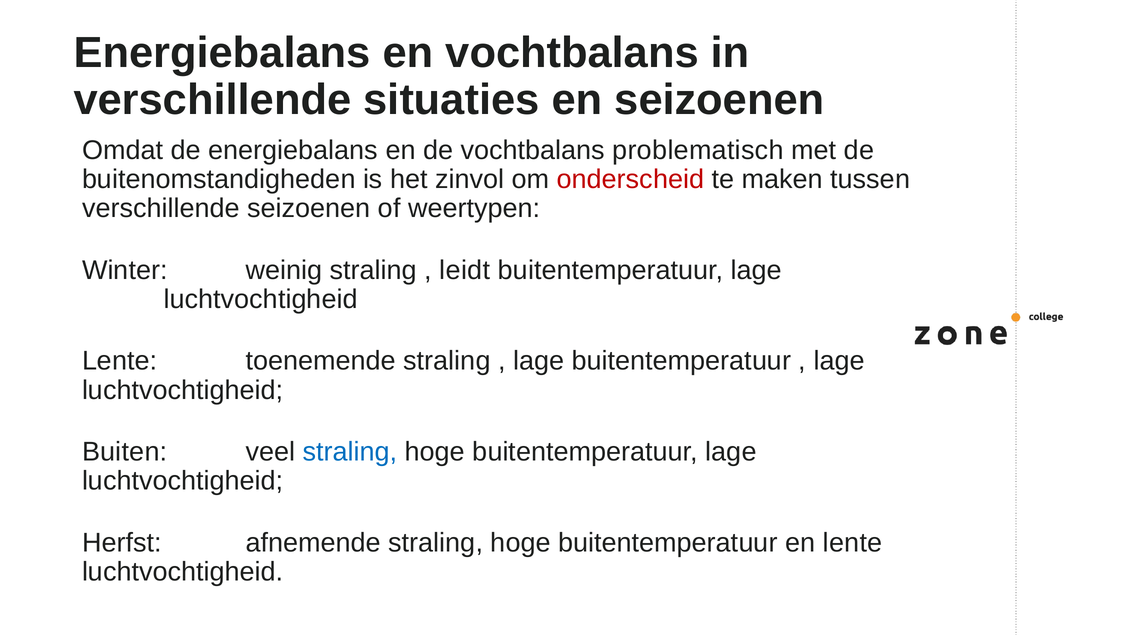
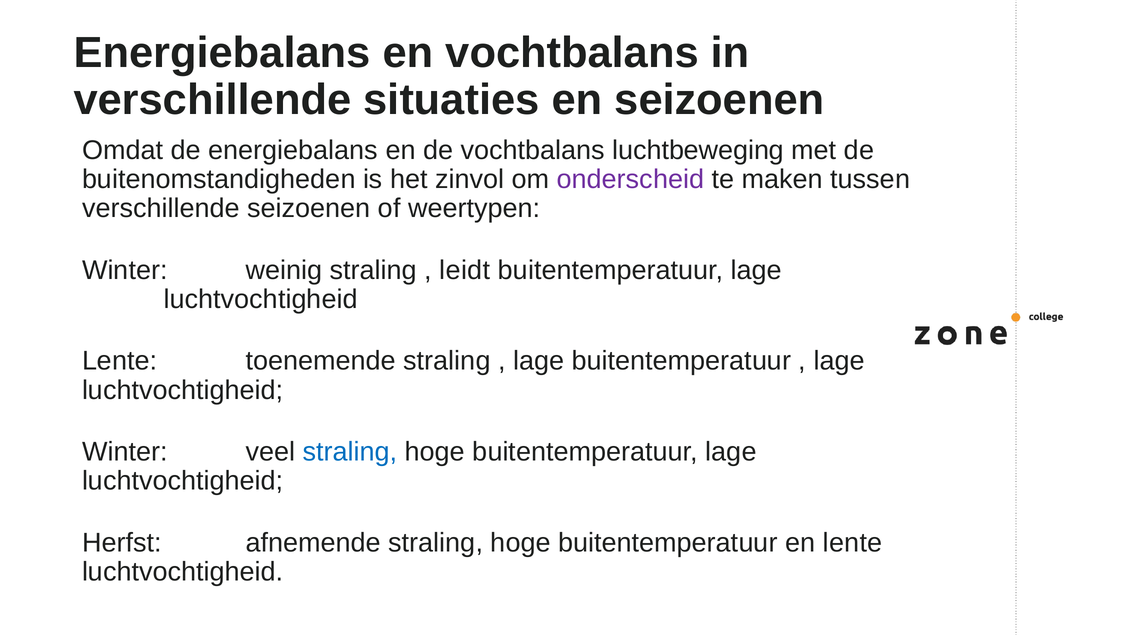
problematisch: problematisch -> luchtbeweging
onderscheid colour: red -> purple
Buiten at (125, 452): Buiten -> Winter
